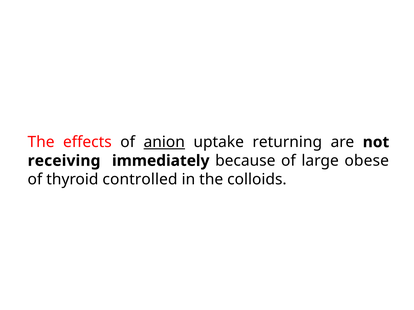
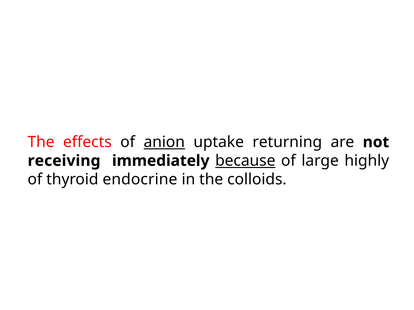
because underline: none -> present
obese: obese -> highly
controlled: controlled -> endocrine
